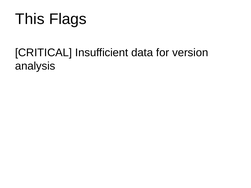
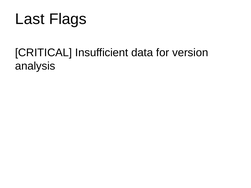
This: This -> Last
